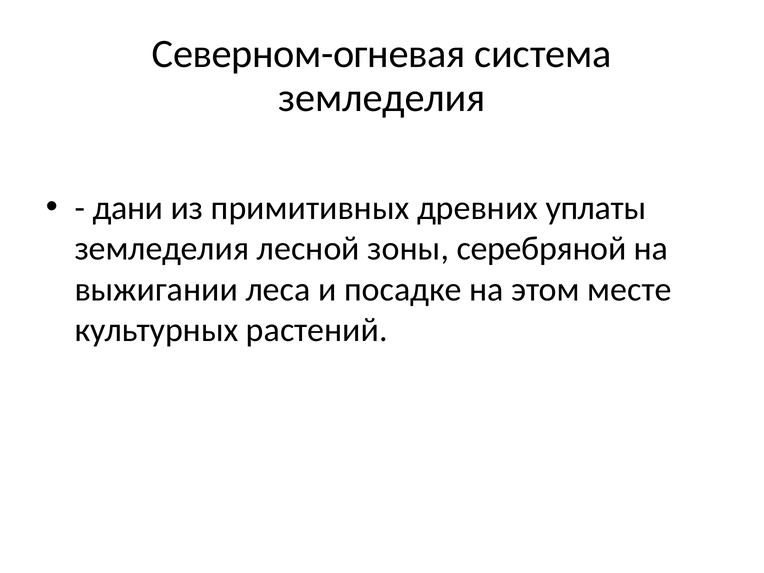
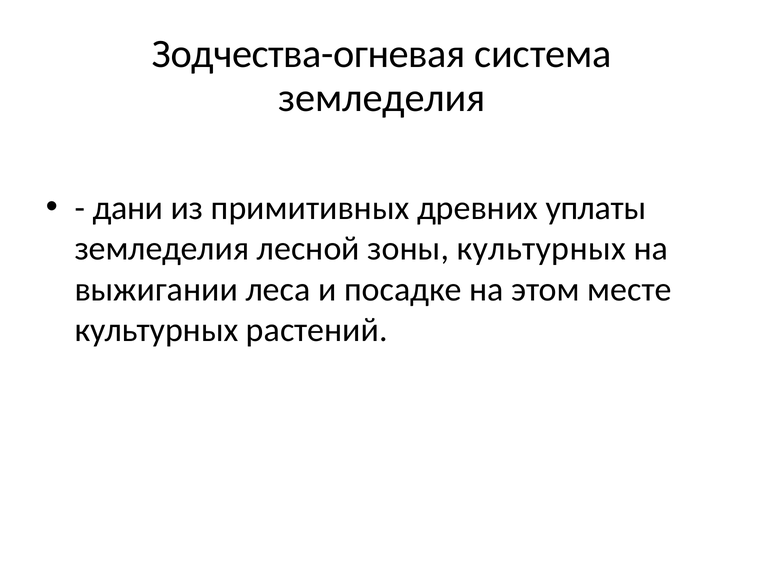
Северном-огневая: Северном-огневая -> Зодчества-огневая
зоны серебряной: серебряной -> культурных
